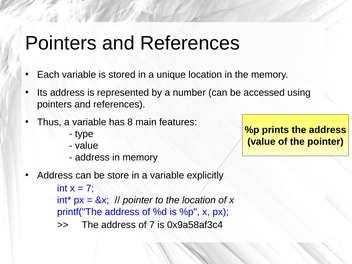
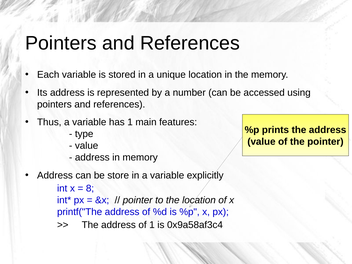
has 8: 8 -> 1
7 at (90, 188): 7 -> 8
of 7: 7 -> 1
